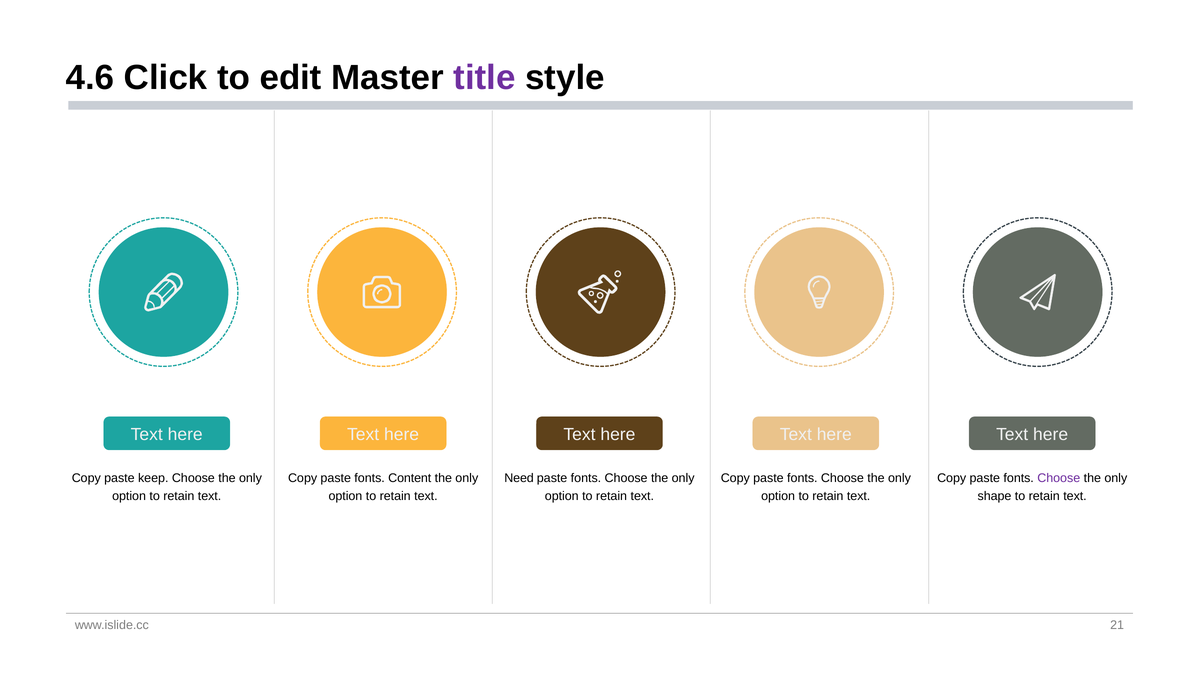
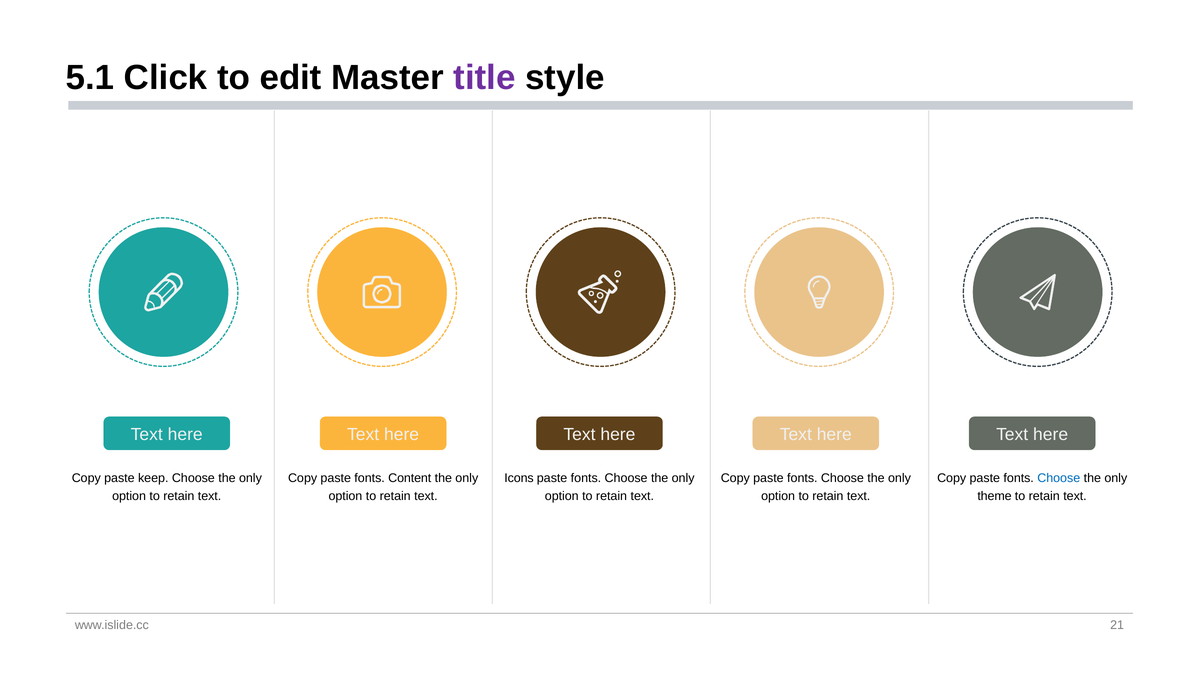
4.6: 4.6 -> 5.1
Need: Need -> Icons
Choose at (1059, 479) colour: purple -> blue
shape: shape -> theme
